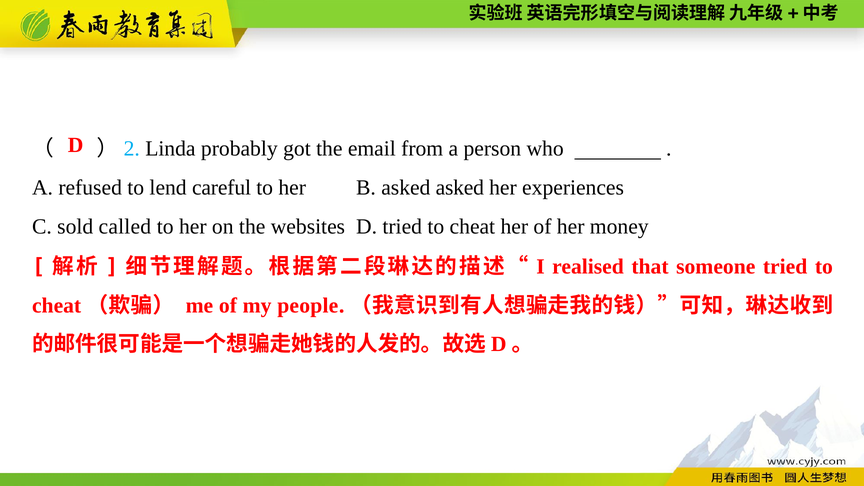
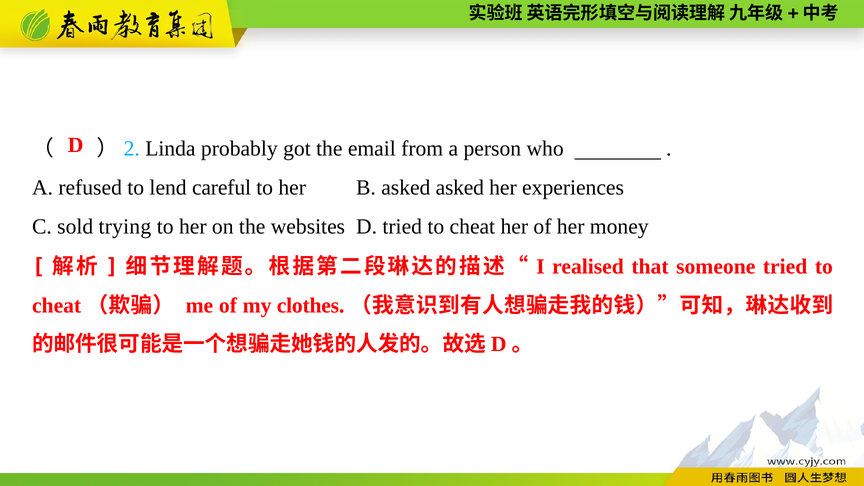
called: called -> trying
people: people -> clothes
